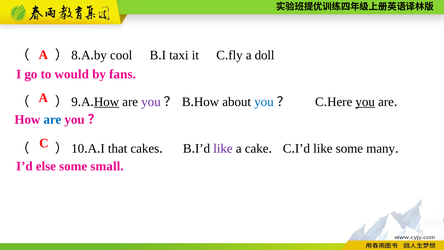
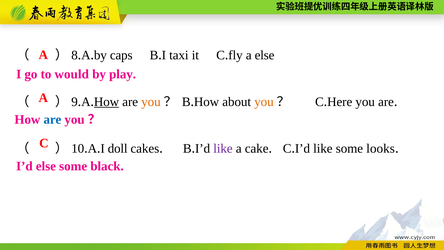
cool: cool -> caps
a doll: doll -> else
fans: fans -> play
you at (151, 102) colour: purple -> orange
you at (264, 102) colour: blue -> orange
you at (365, 102) underline: present -> none
that: that -> doll
many: many -> looks
small: small -> black
